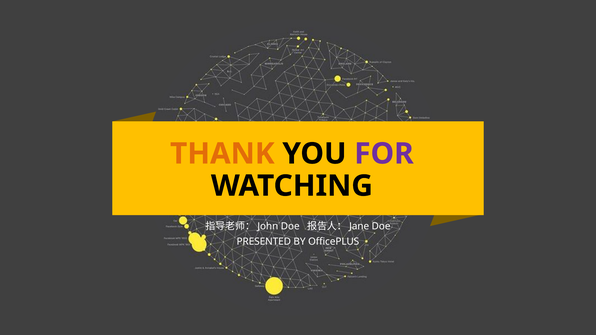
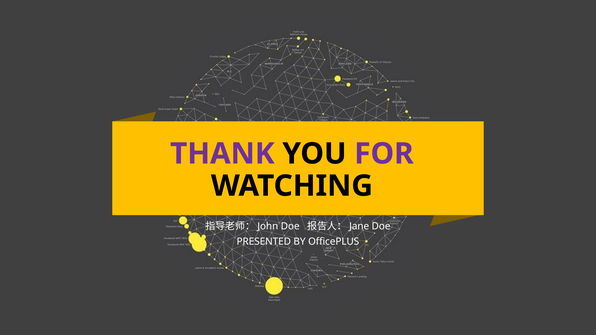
THANK colour: orange -> purple
